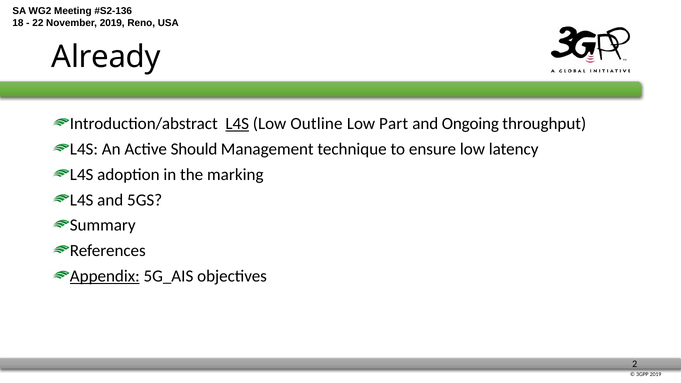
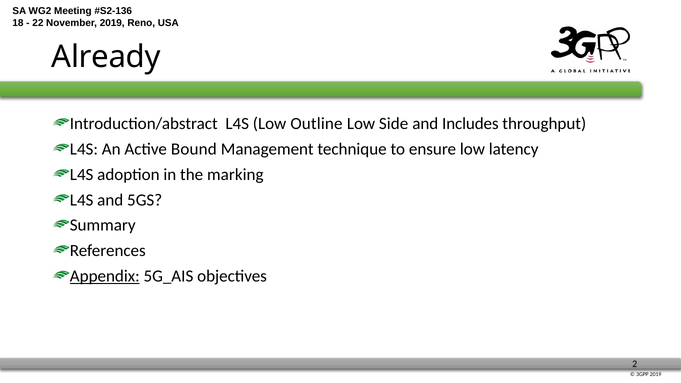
L4S at (237, 123) underline: present -> none
Part: Part -> Side
Ongoing: Ongoing -> Includes
Should: Should -> Bound
